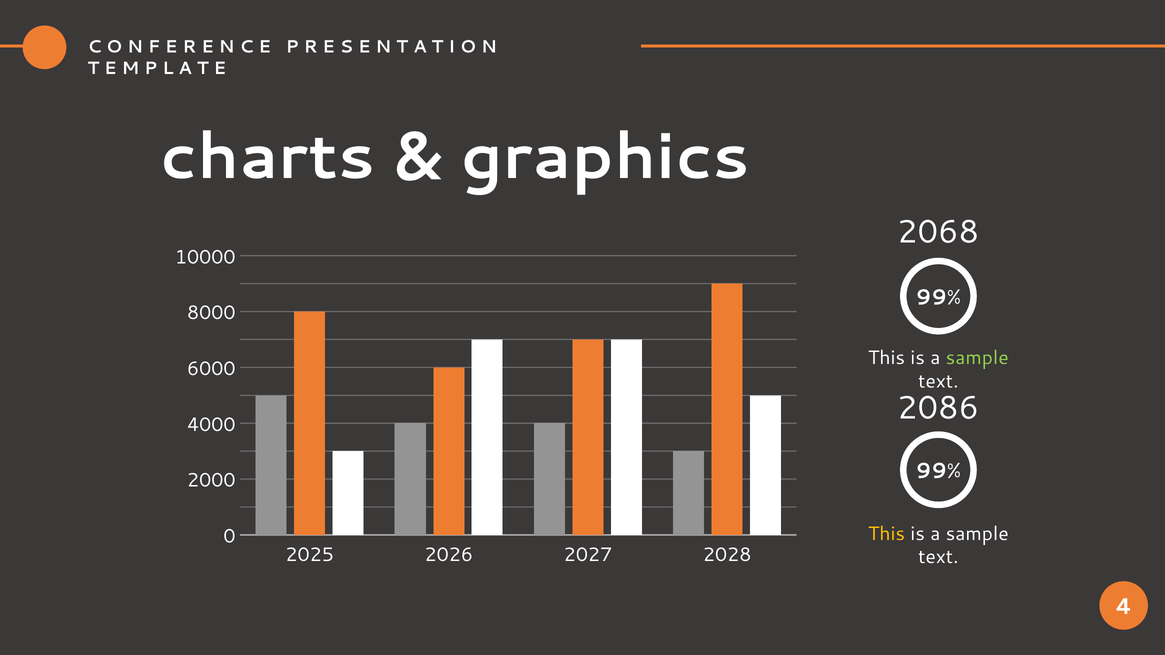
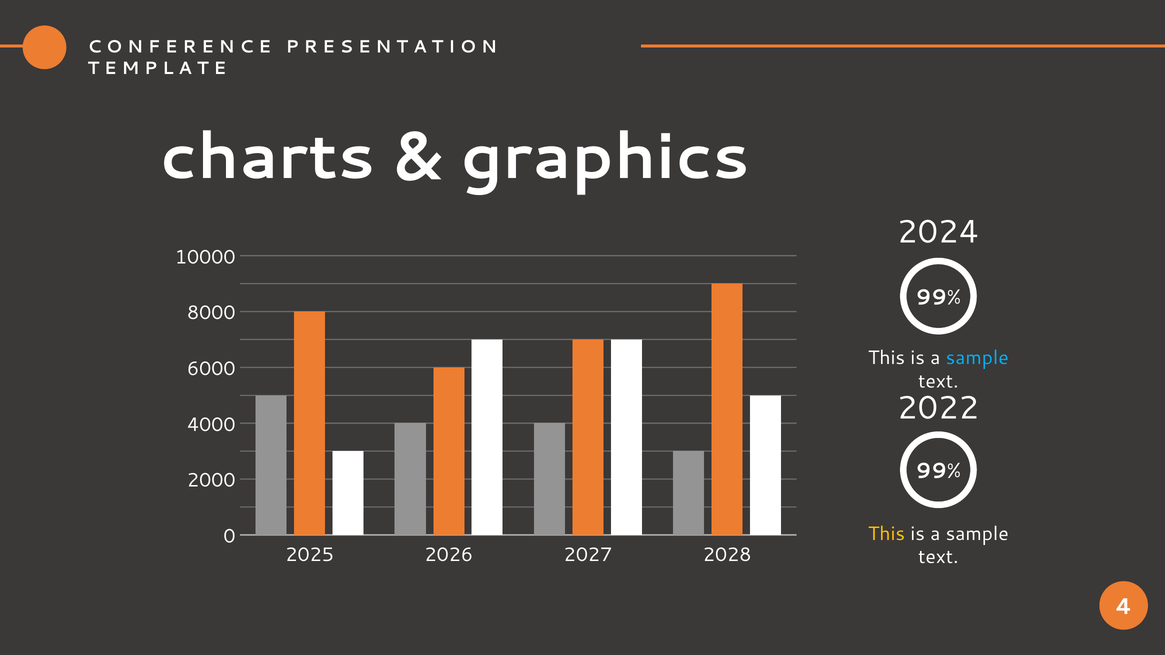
2068: 2068 -> 2024
sample at (977, 358) colour: light green -> light blue
2086: 2086 -> 2022
